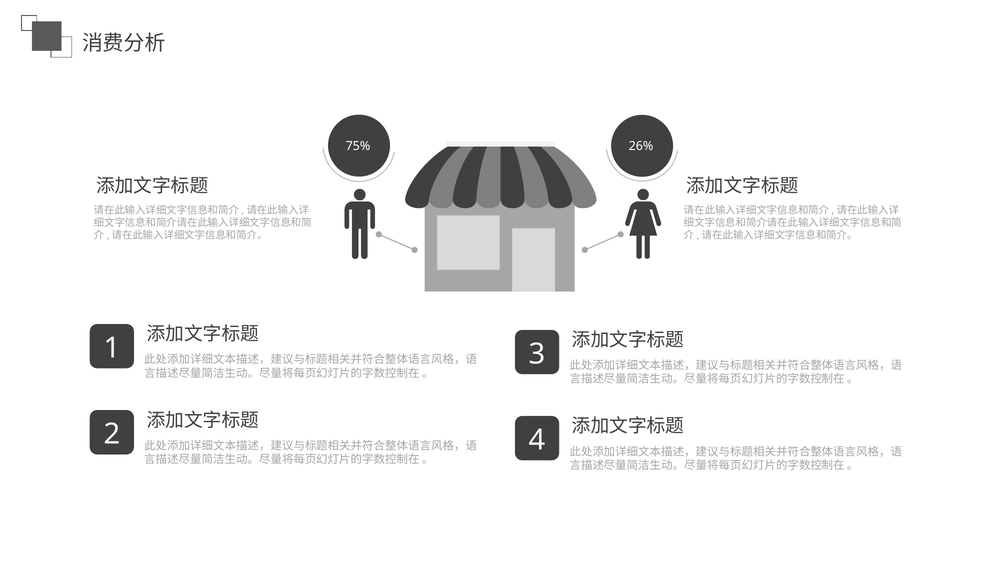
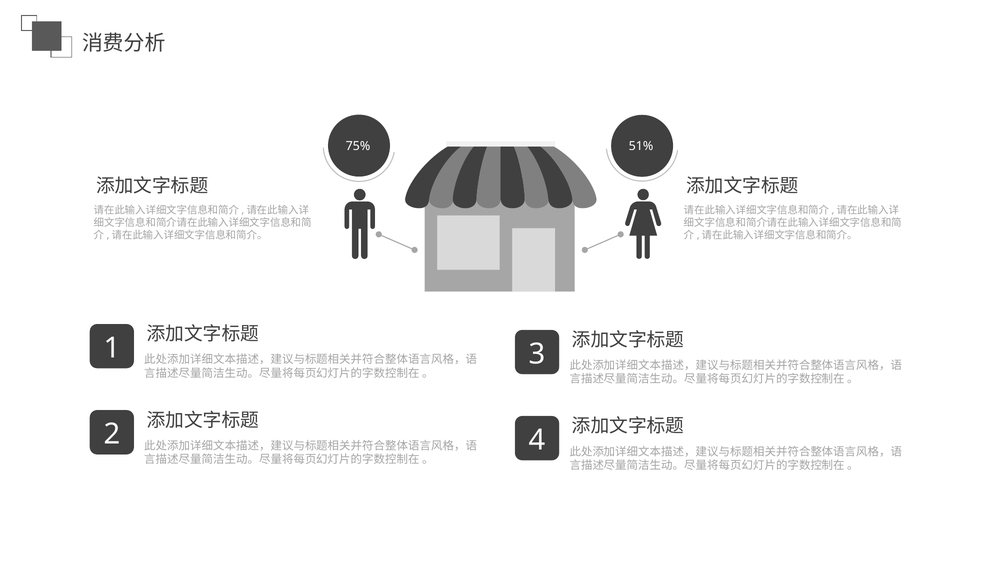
26%: 26% -> 51%
